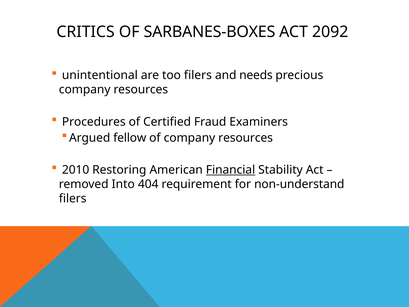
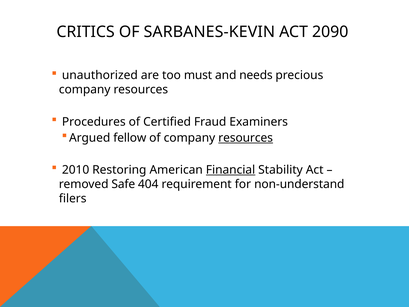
SARBANES-BOXES: SARBANES-BOXES -> SARBANES-KEVIN
2092: 2092 -> 2090
unintentional: unintentional -> unauthorized
too filers: filers -> must
resources at (246, 138) underline: none -> present
Into: Into -> Safe
